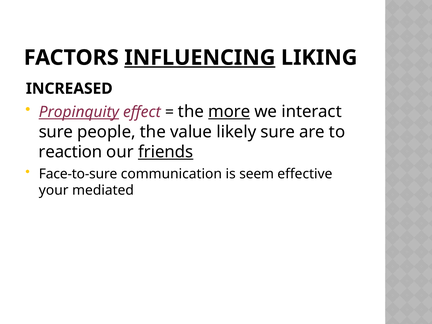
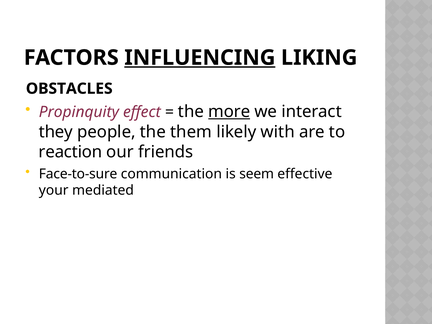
INCREASED: INCREASED -> OBSTACLES
Propinquity underline: present -> none
sure at (56, 132): sure -> they
value: value -> them
likely sure: sure -> with
friends underline: present -> none
